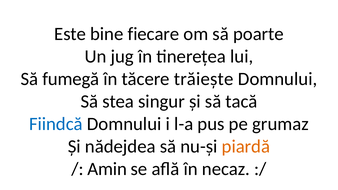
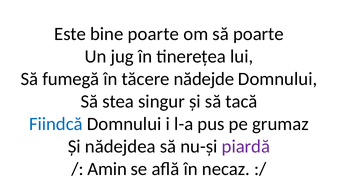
bine fiecare: fiecare -> poarte
trăiește: trăiește -> nădejde
piardă colour: orange -> purple
